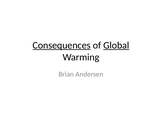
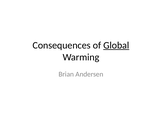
Consequences underline: present -> none
